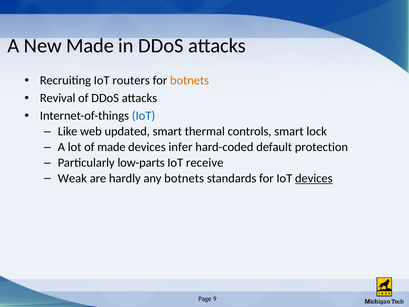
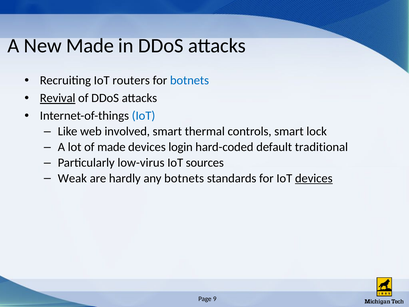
botnets at (190, 80) colour: orange -> blue
Revival underline: none -> present
updated: updated -> involved
infer: infer -> login
protection: protection -> traditional
low-parts: low-parts -> low-virus
receive: receive -> sources
